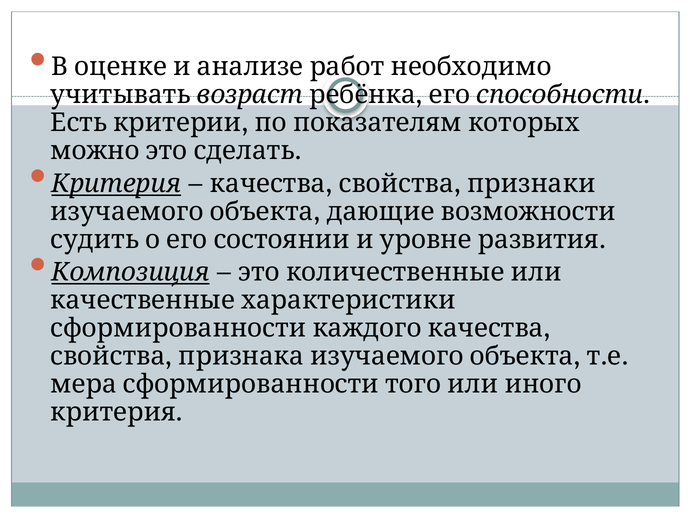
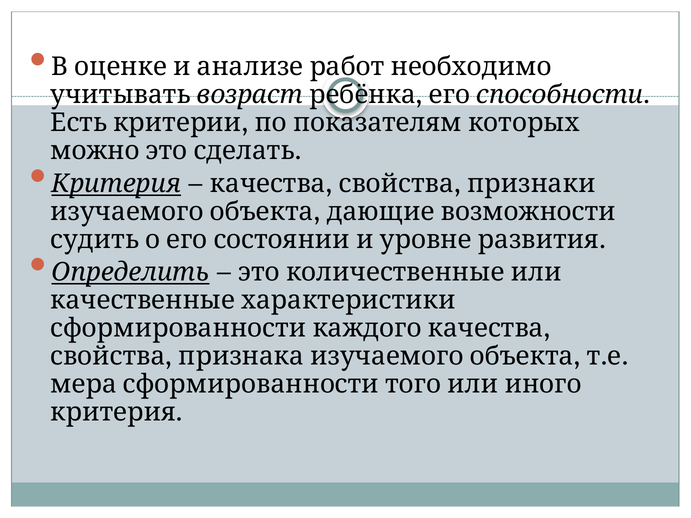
Композиция: Композиция -> Определить
